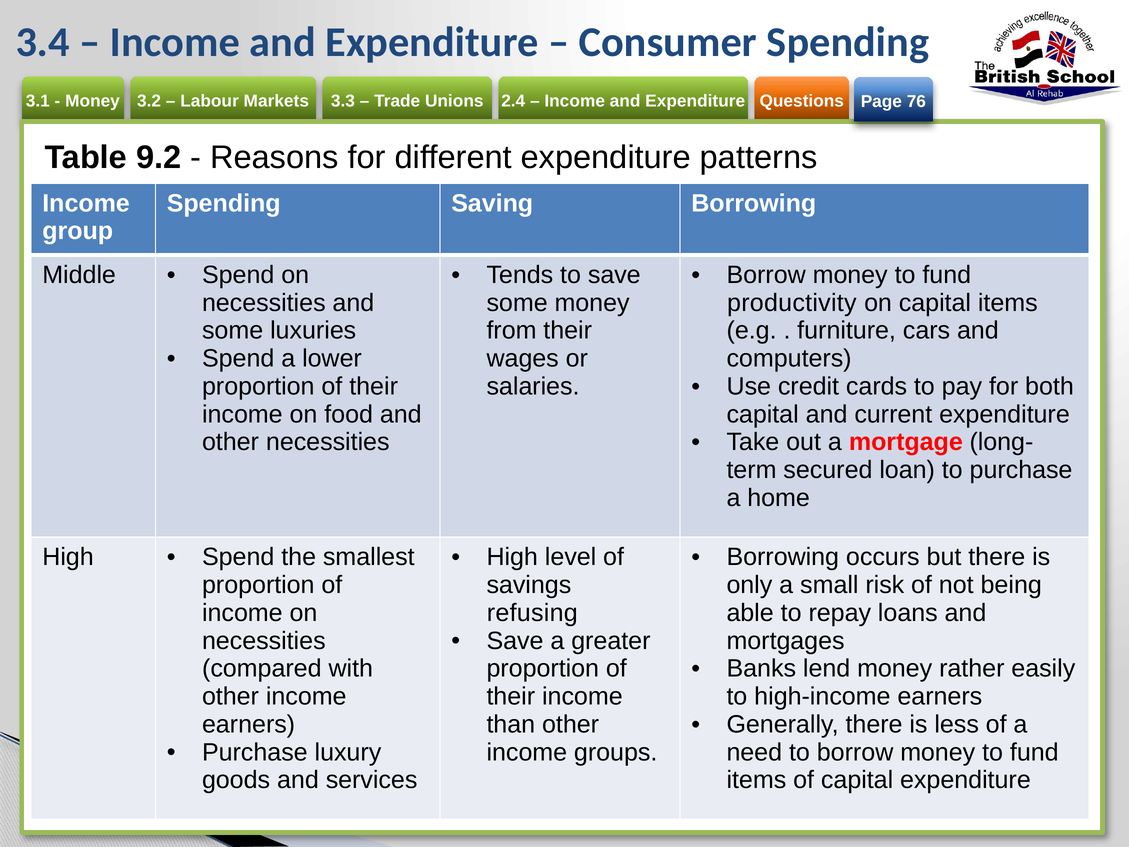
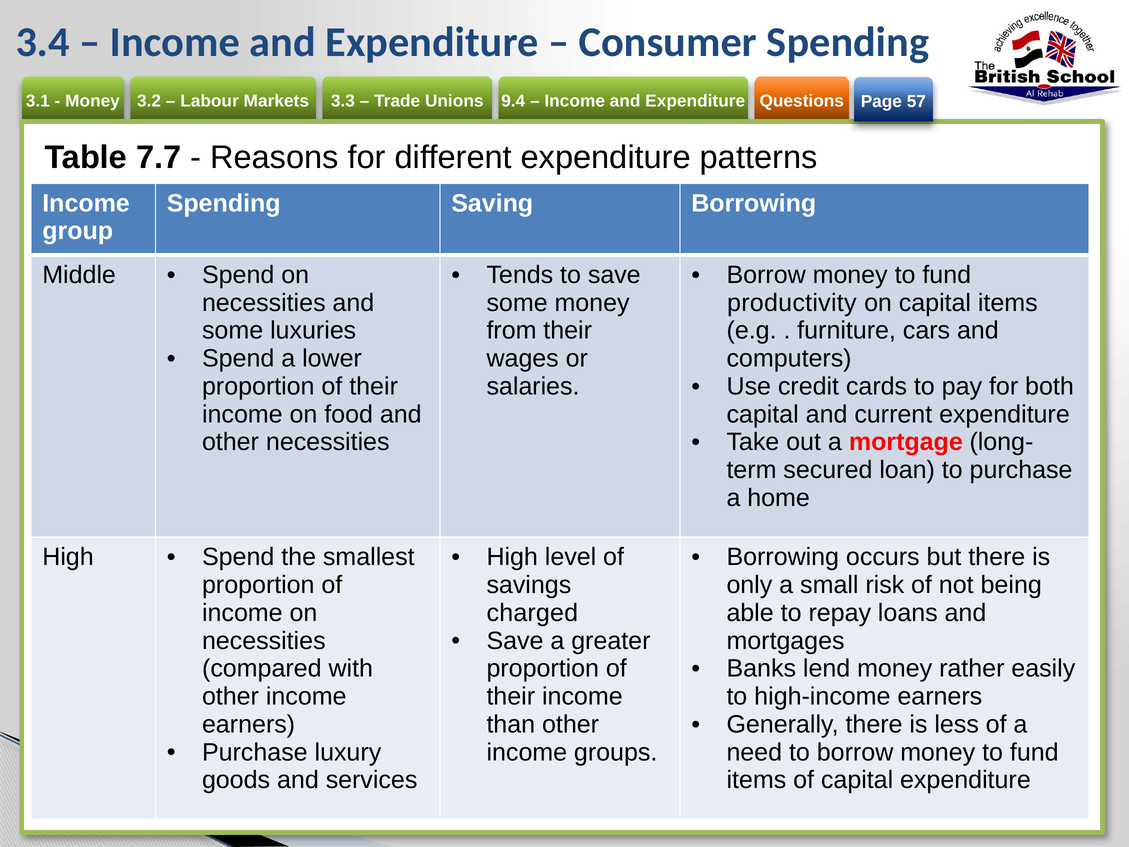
2.4: 2.4 -> 9.4
76: 76 -> 57
9.2: 9.2 -> 7.7
refusing: refusing -> charged
